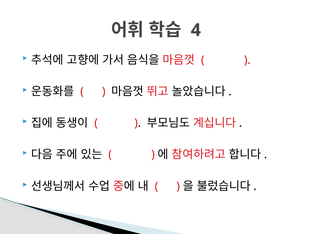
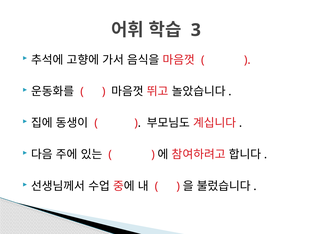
4: 4 -> 3
